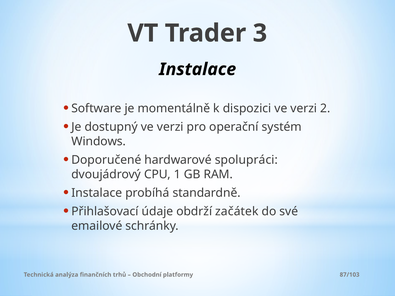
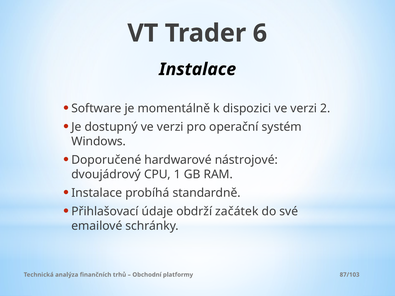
3: 3 -> 6
spolupráci: spolupráci -> nástrojové
